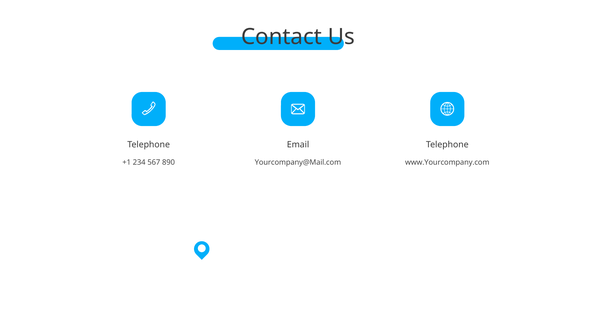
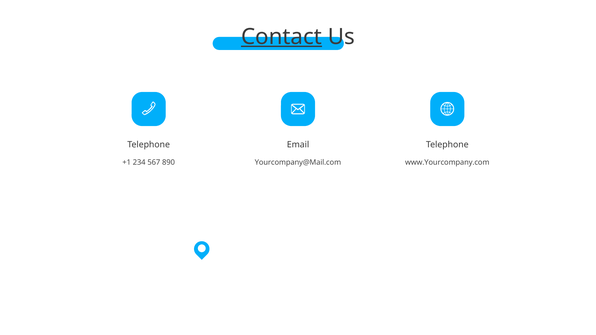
Contact underline: none -> present
